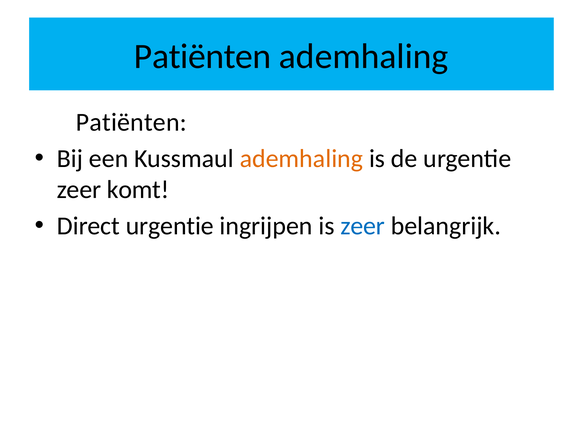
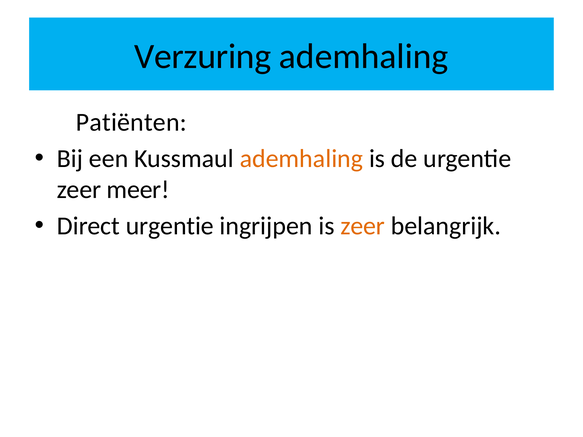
Patiënten at (203, 56): Patiënten -> Verzuring
komt: komt -> meer
zeer at (363, 226) colour: blue -> orange
